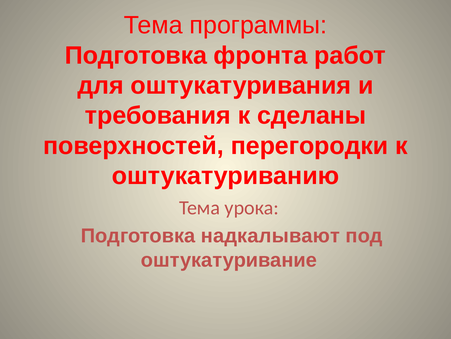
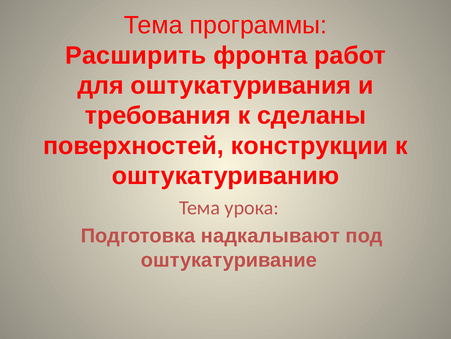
Подготовка at (136, 55): Подготовка -> Расширить
перегородки: перегородки -> конструкции
